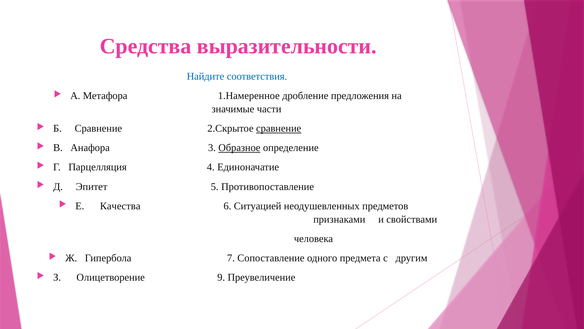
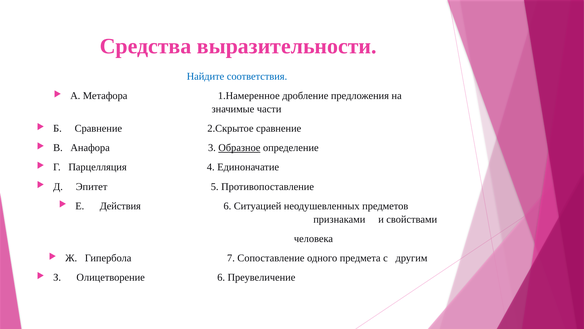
сравнение at (279, 128) underline: present -> none
Качества: Качества -> Действия
Олицетворение 9: 9 -> 6
